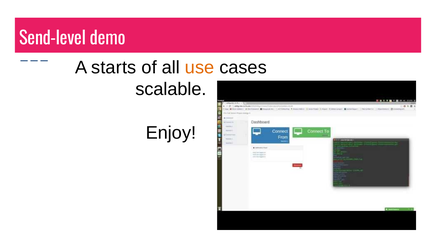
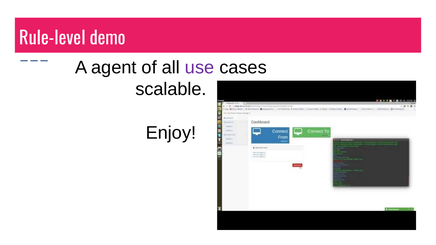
Send-level: Send-level -> Rule-level
starts: starts -> agent
use colour: orange -> purple
